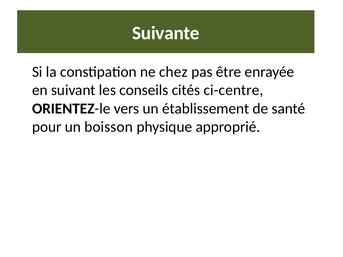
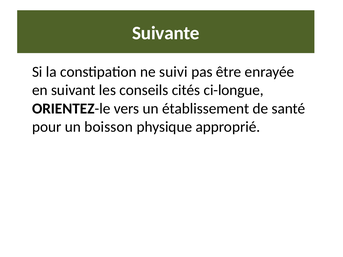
chez: chez -> suivi
ci-centre: ci-centre -> ci-longue
